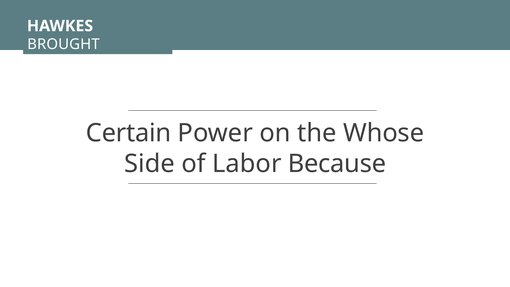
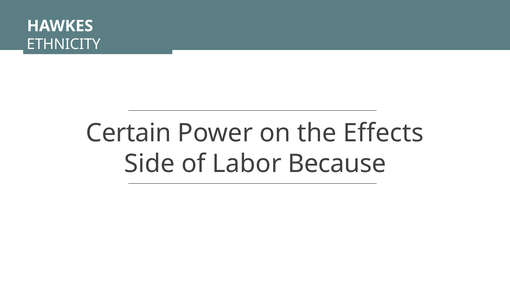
BROUGHT: BROUGHT -> ETHNICITY
Whose: Whose -> Effects
